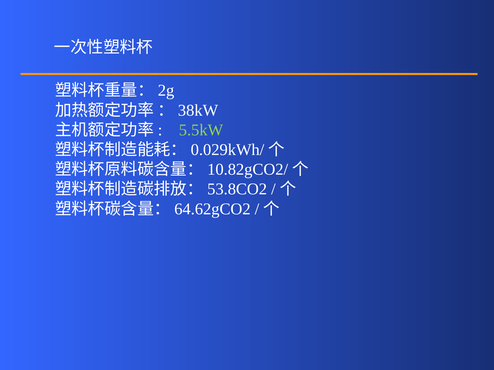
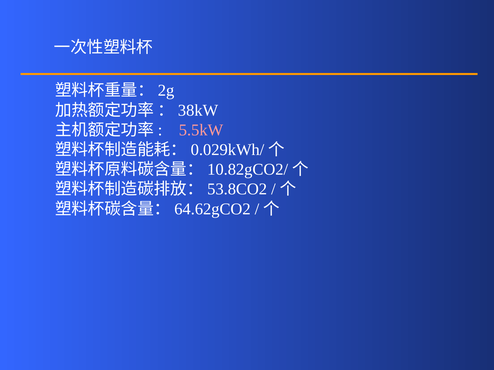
5.5kW colour: light green -> pink
